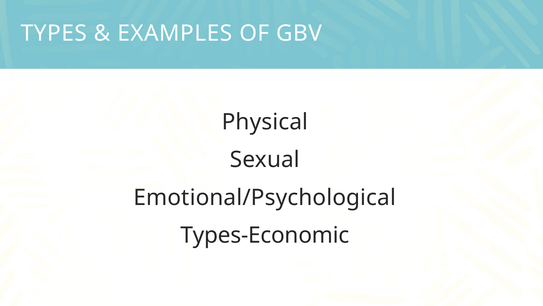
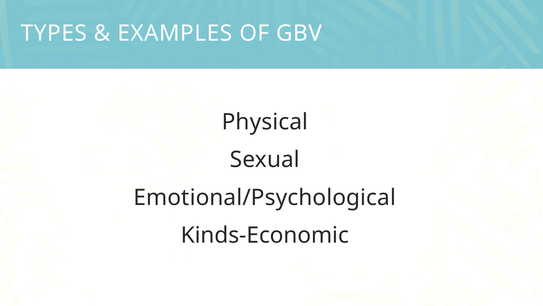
Types-Economic: Types-Economic -> Kinds-Economic
